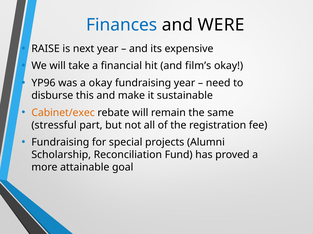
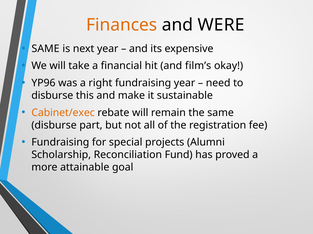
Finances colour: blue -> orange
RAISE at (46, 49): RAISE -> SAME
a okay: okay -> right
stressful at (54, 125): stressful -> disburse
